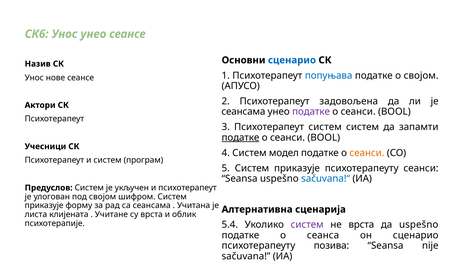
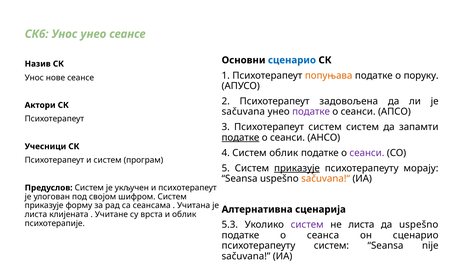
попуњава colour: blue -> orange
o својом: својом -> поруку
сеансама at (243, 112): сеансама -> sačuvana
BOOL at (394, 112): BOOL -> АПСО
BOOL at (324, 138): BOOL -> АНСО
Систем модел: модел -> облик
сеанси at (367, 153) colour: orange -> purple
приказује at (297, 168) underline: none -> present
психотерапеуту сеанси: сеанси -> морају
sačuvana!“ colour: blue -> orange
5.4: 5.4 -> 5.3
не врста: врста -> листа
психотерапеуту позива: позива -> систем
